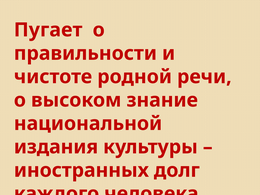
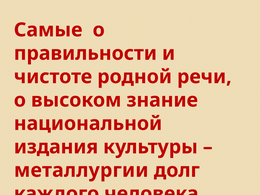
Пугает: Пугает -> Самые
иностранных: иностранных -> металлургии
